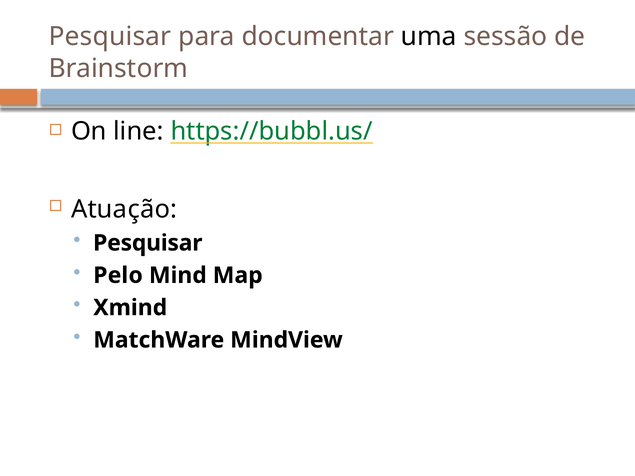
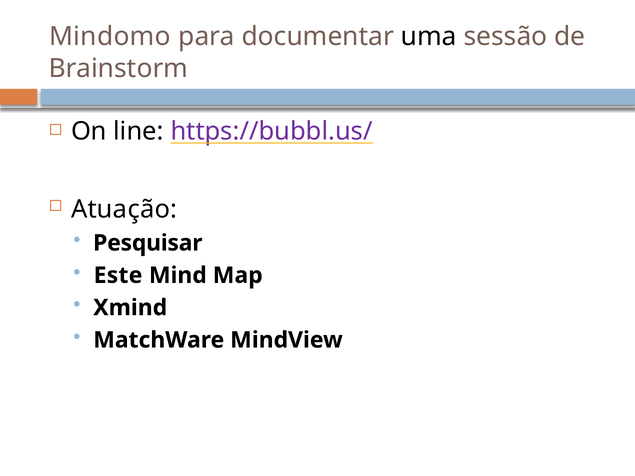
Pesquisar at (110, 37): Pesquisar -> Mindomo
https://bubbl.us/ colour: green -> purple
Pelo: Pelo -> Este
